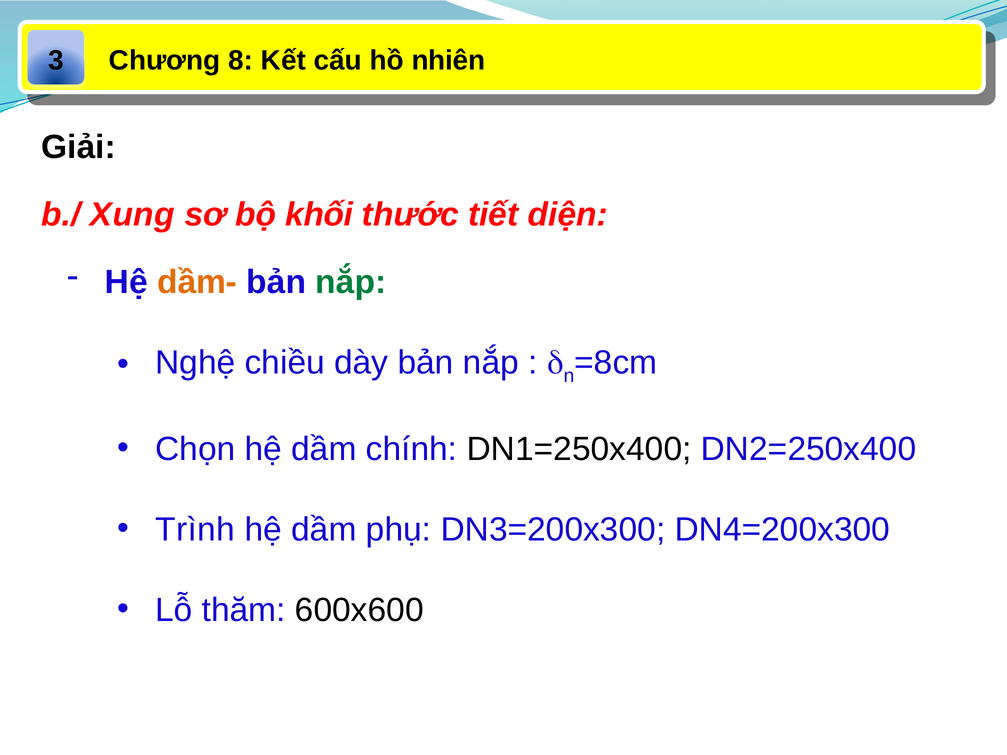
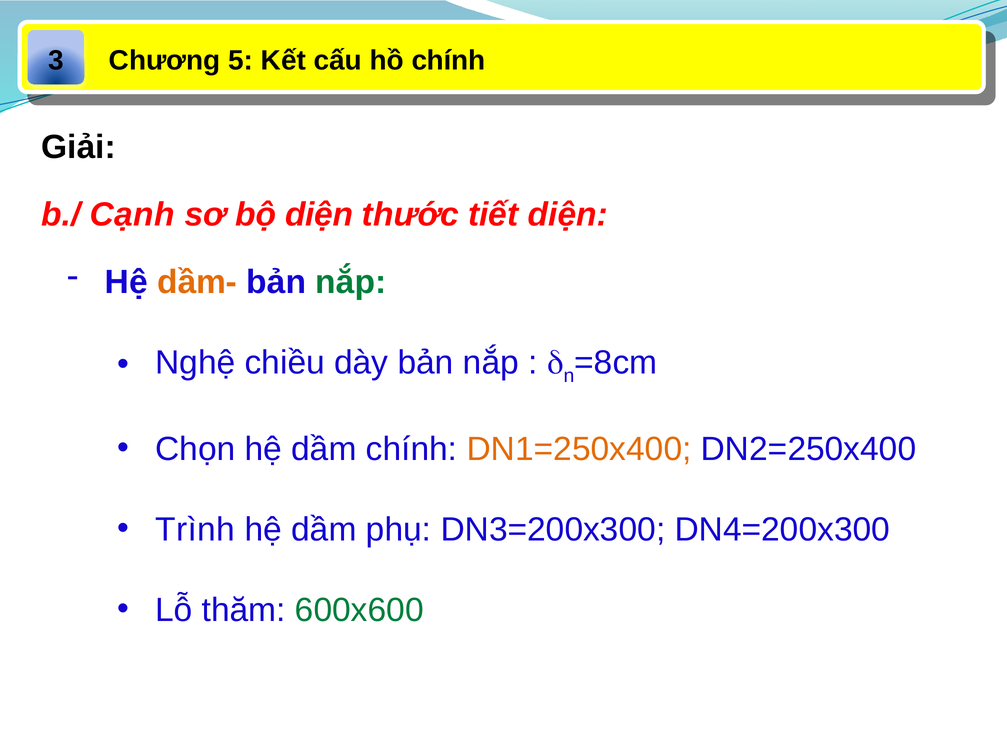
8: 8 -> 5
hồ nhiên: nhiên -> chính
Xung: Xung -> Cạnh
bộ khối: khối -> diện
DN1=250x400 colour: black -> orange
600x600 colour: black -> green
